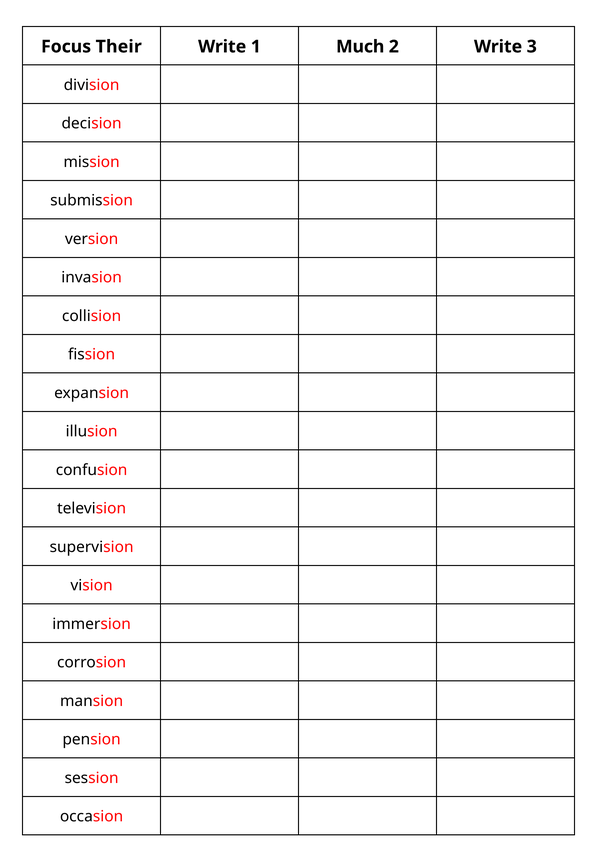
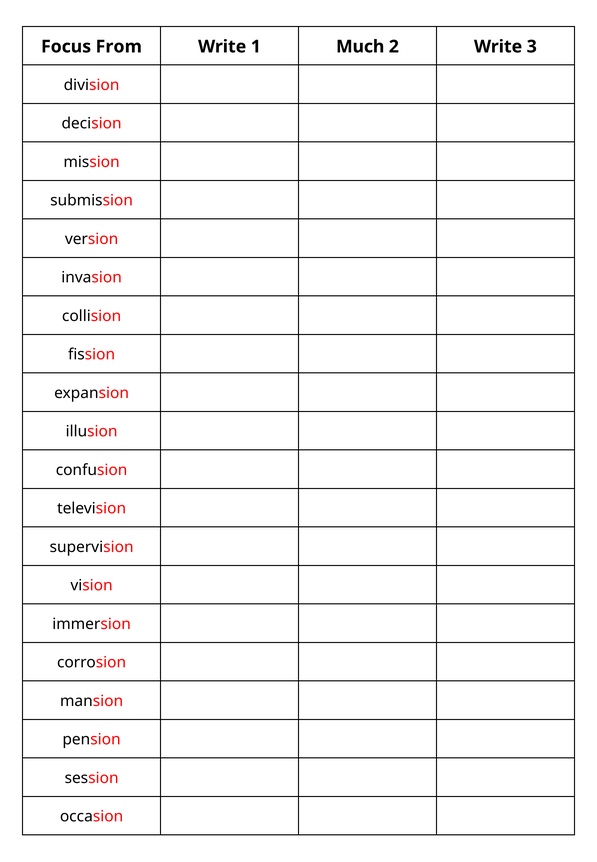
Their: Their -> From
